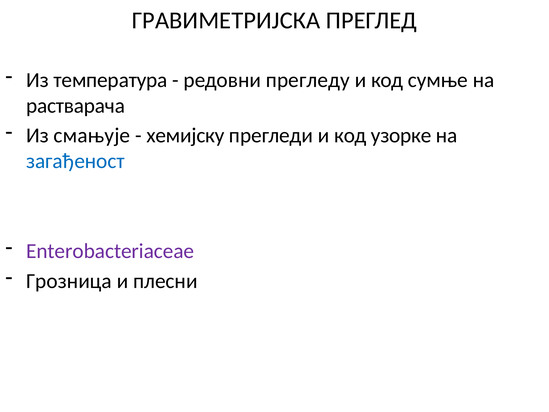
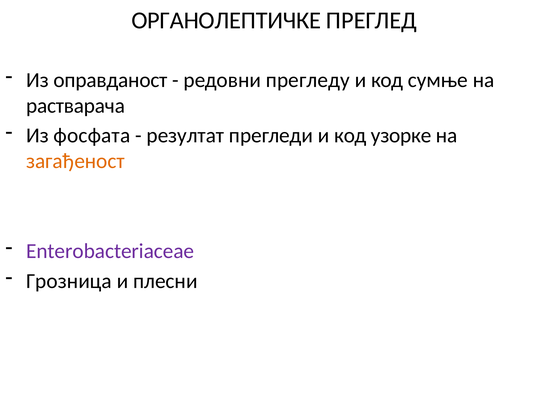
ГРАВИМЕТРИЈСКА: ГРАВИМЕТРИЈСКА -> ОРГАНОЛЕПТИЧКЕ
температура: температура -> оправданост
смањује: смањује -> фосфата
хемијску: хемијску -> резултат
загађеност colour: blue -> orange
